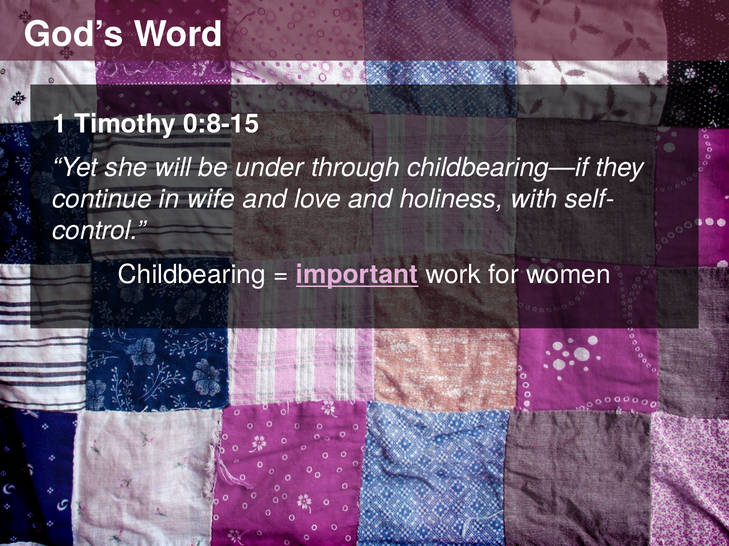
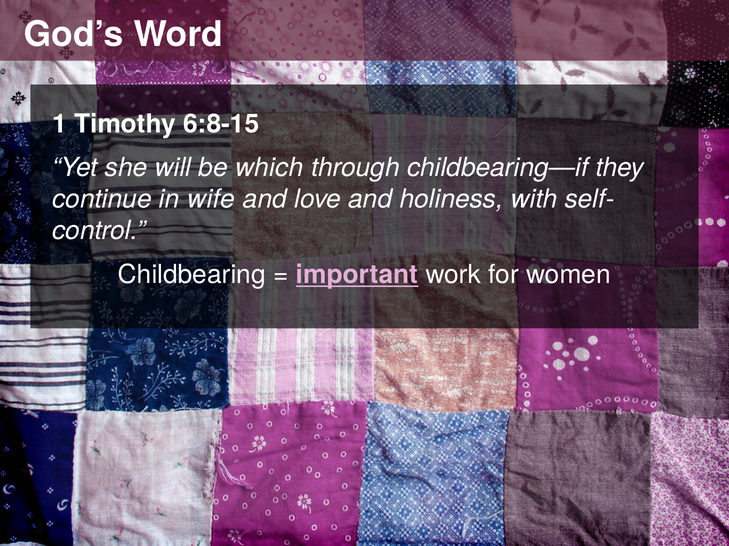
0:8-15: 0:8-15 -> 6:8-15
under: under -> which
